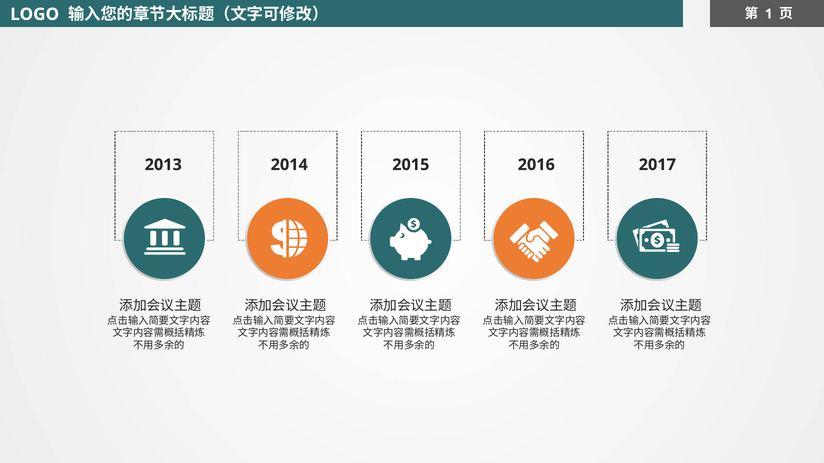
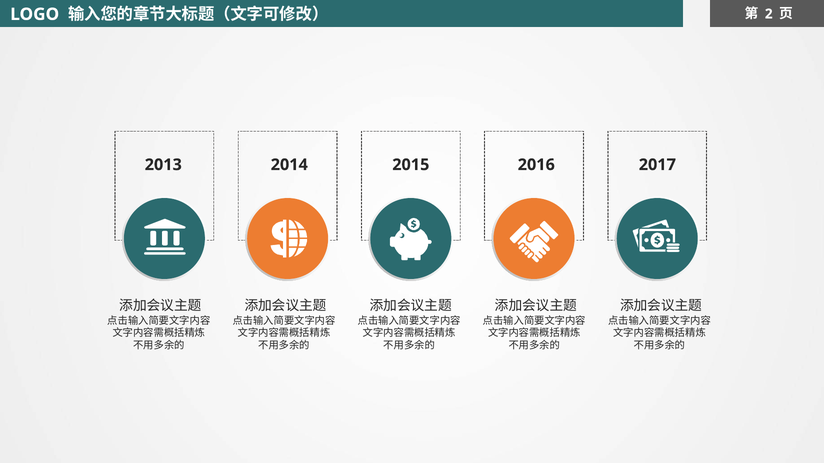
1: 1 -> 2
